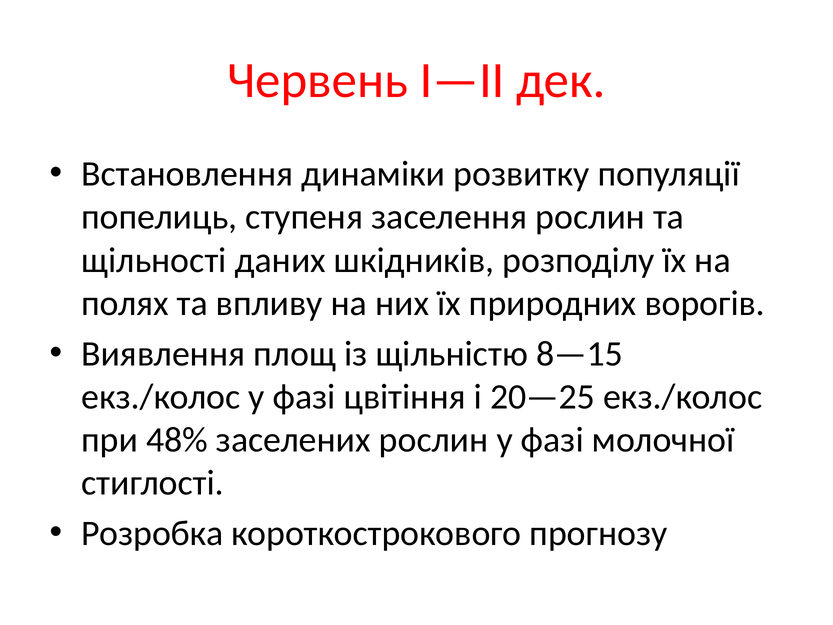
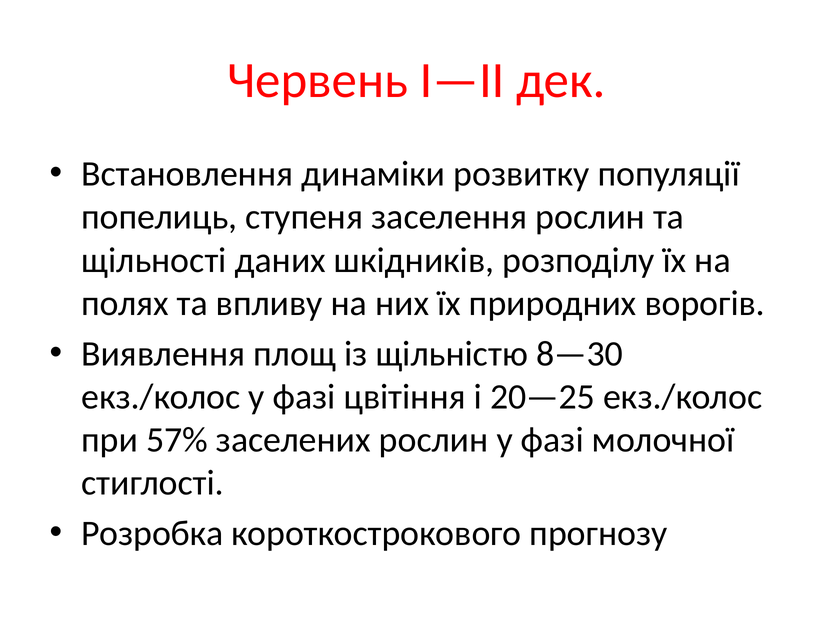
8—15: 8—15 -> 8—30
48%: 48% -> 57%
